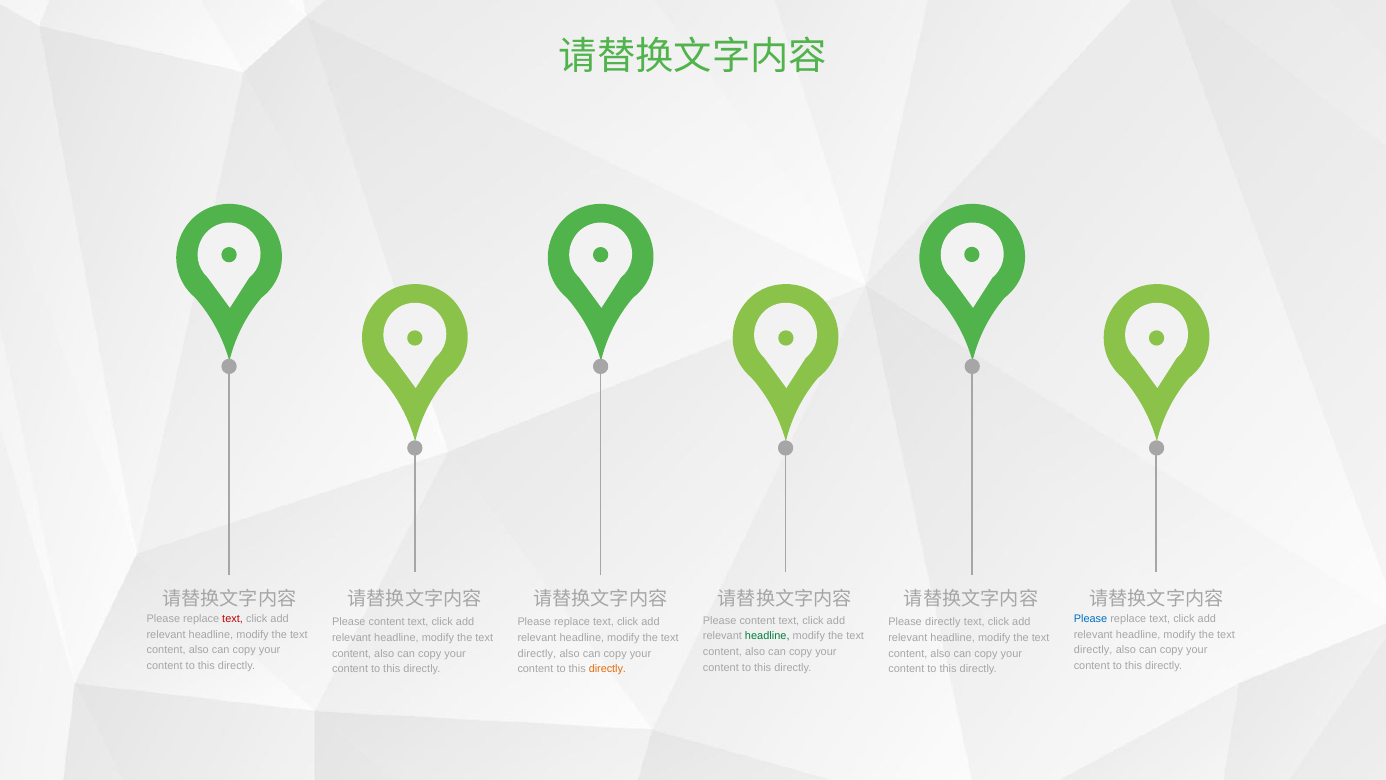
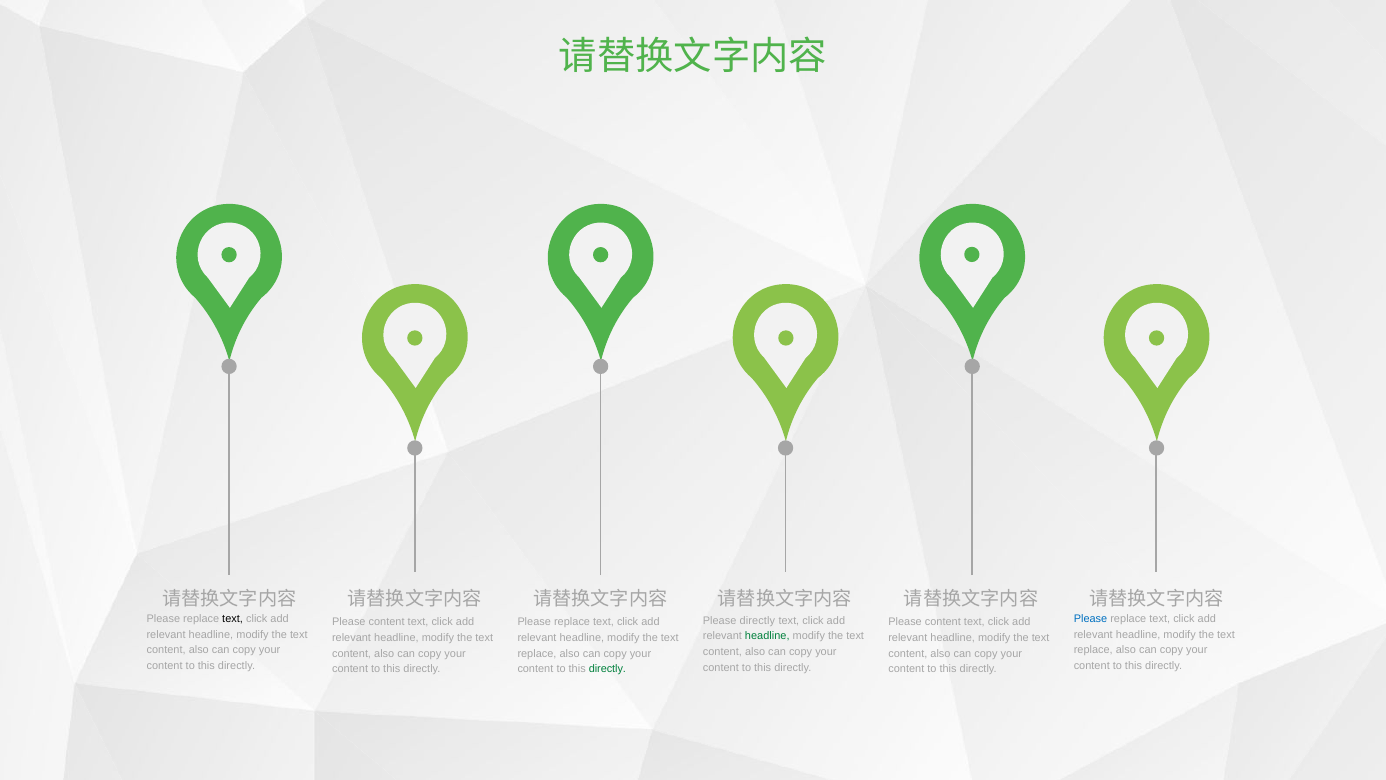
text at (233, 619) colour: red -> black
content at (757, 620): content -> directly
directly at (943, 622): directly -> content
directly at (1093, 650): directly -> replace
directly at (537, 653): directly -> replace
directly at (607, 669) colour: orange -> green
